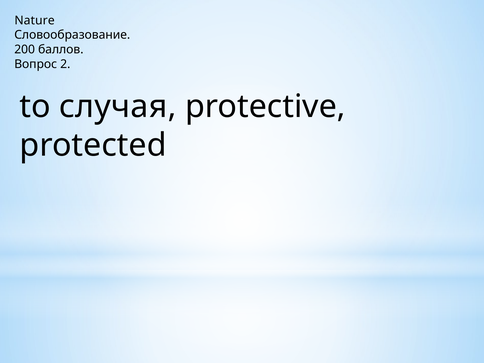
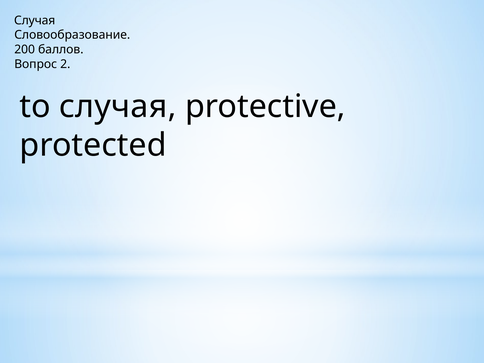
Nature at (35, 20): Nature -> Случая
